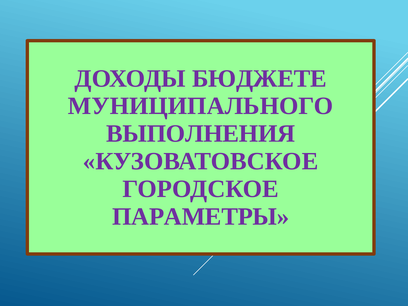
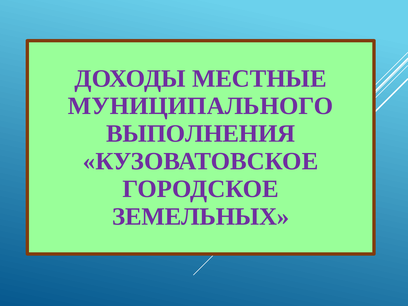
БЮДЖЕТЕ: БЮДЖЕТЕ -> МЕСТНЫЕ
ПАРАМЕТРЫ: ПАРАМЕТРЫ -> ЗЕМЕЛЬНЫХ
